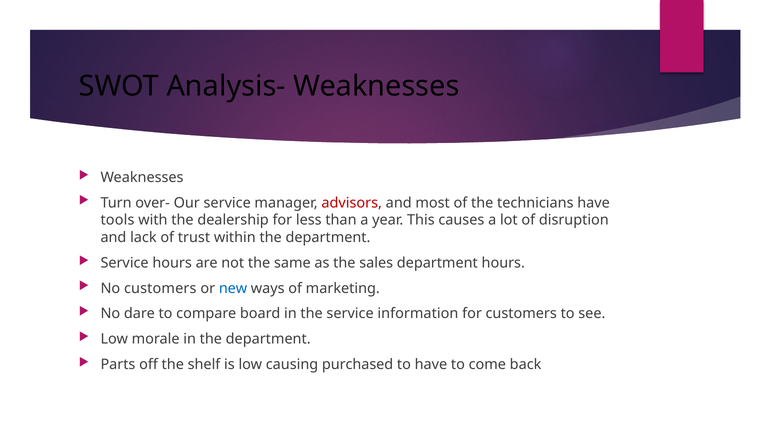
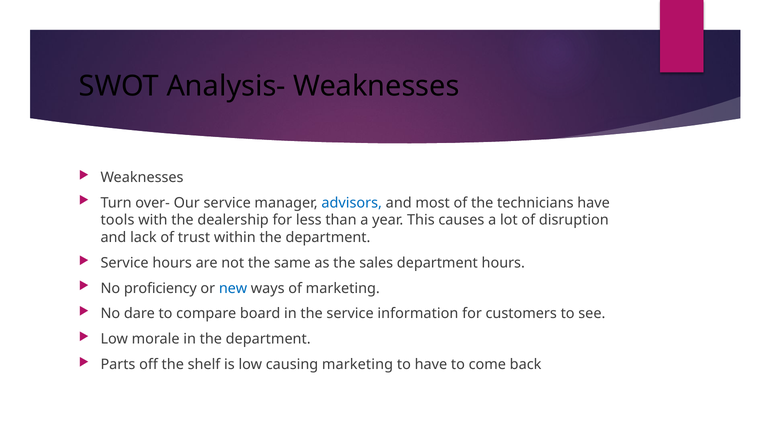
advisors colour: red -> blue
No customers: customers -> proficiency
causing purchased: purchased -> marketing
